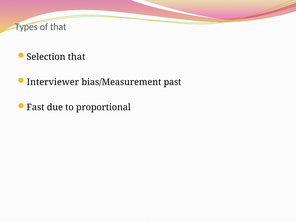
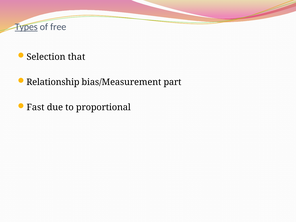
Types underline: none -> present
of that: that -> free
Interviewer: Interviewer -> Relationship
past: past -> part
